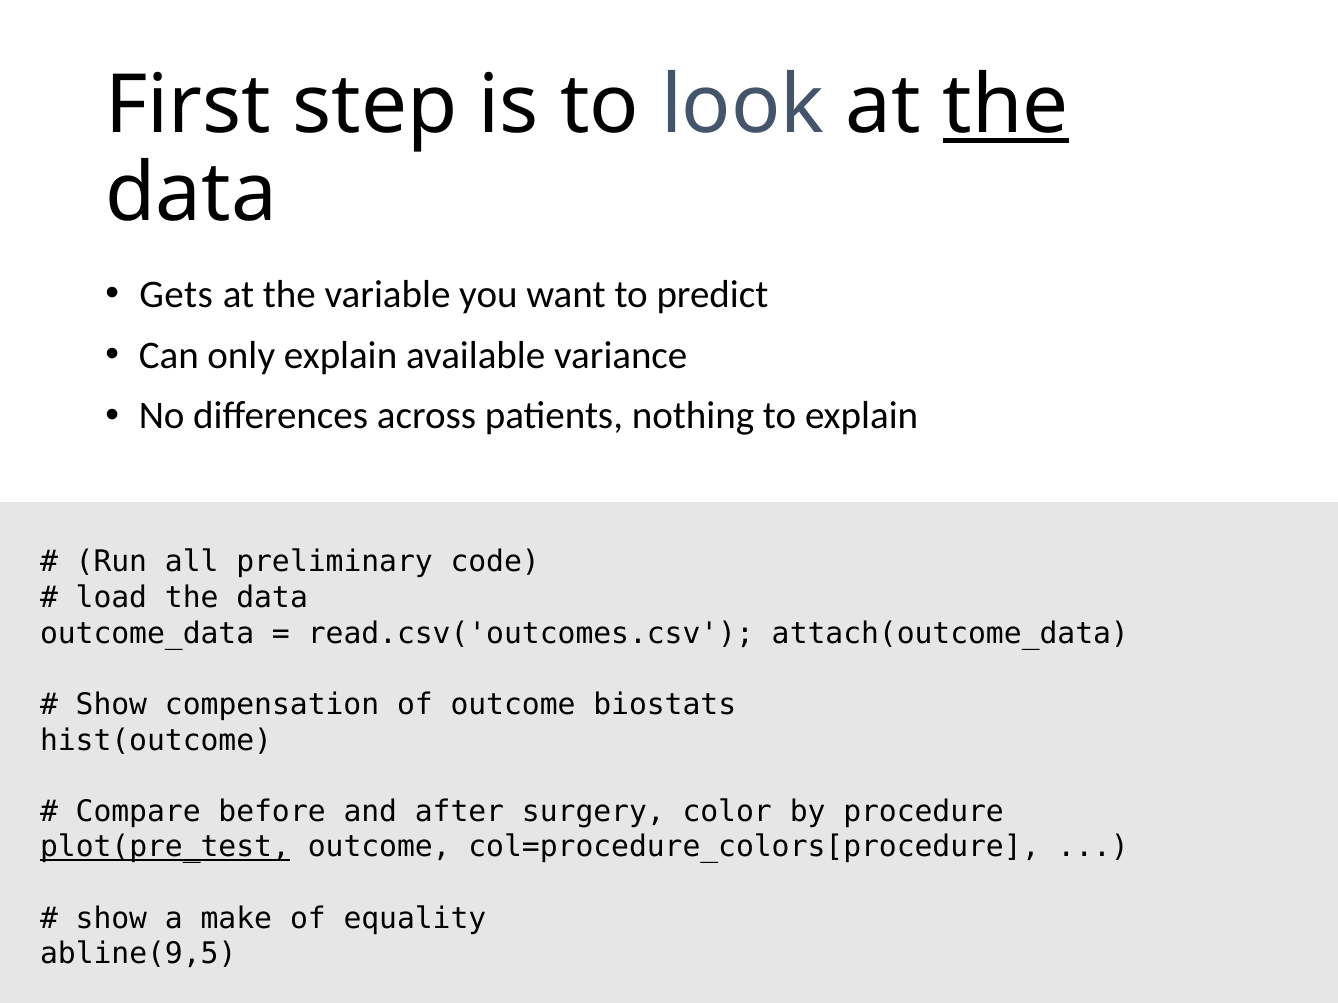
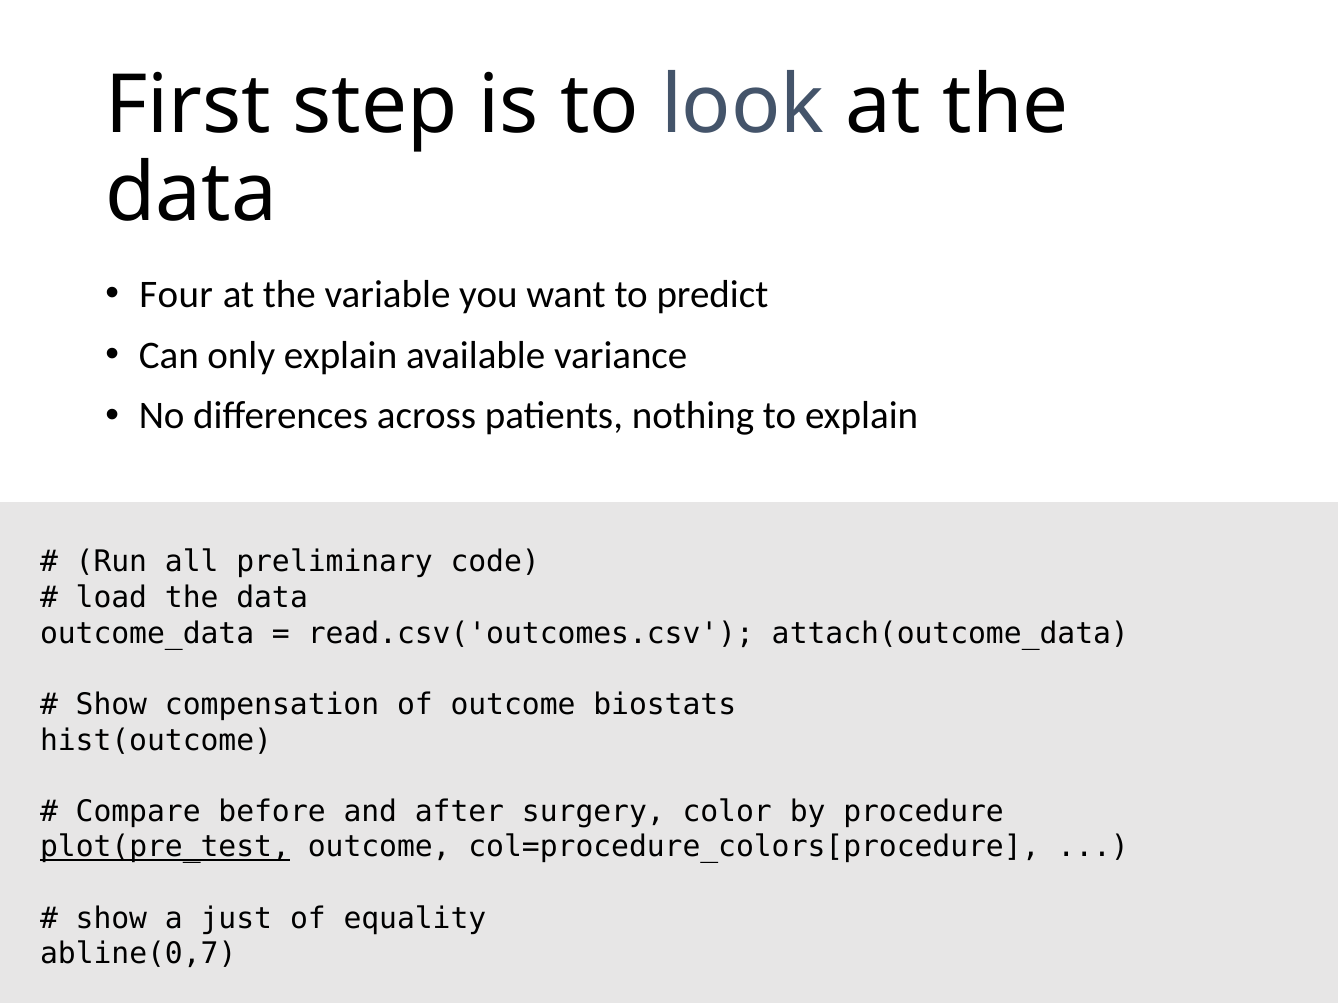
the at (1006, 106) underline: present -> none
Gets: Gets -> Four
make: make -> just
abline(9,5: abline(9,5 -> abline(0,7
